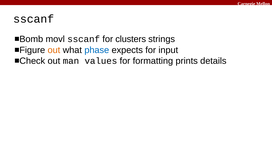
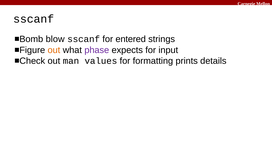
movl: movl -> blow
clusters: clusters -> entered
phase colour: blue -> purple
